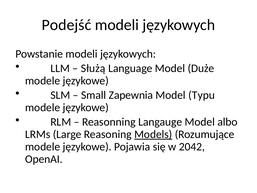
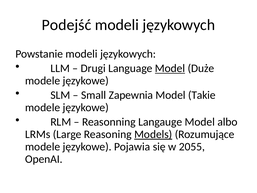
Służą: Służą -> Drugi
Model at (170, 68) underline: none -> present
Typu: Typu -> Takie
2042: 2042 -> 2055
